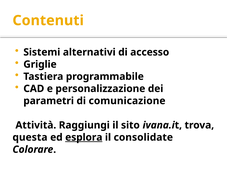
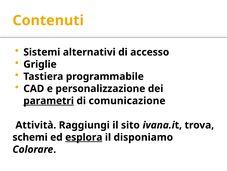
parametri underline: none -> present
questa: questa -> schemi
consolidate: consolidate -> disponiamo
